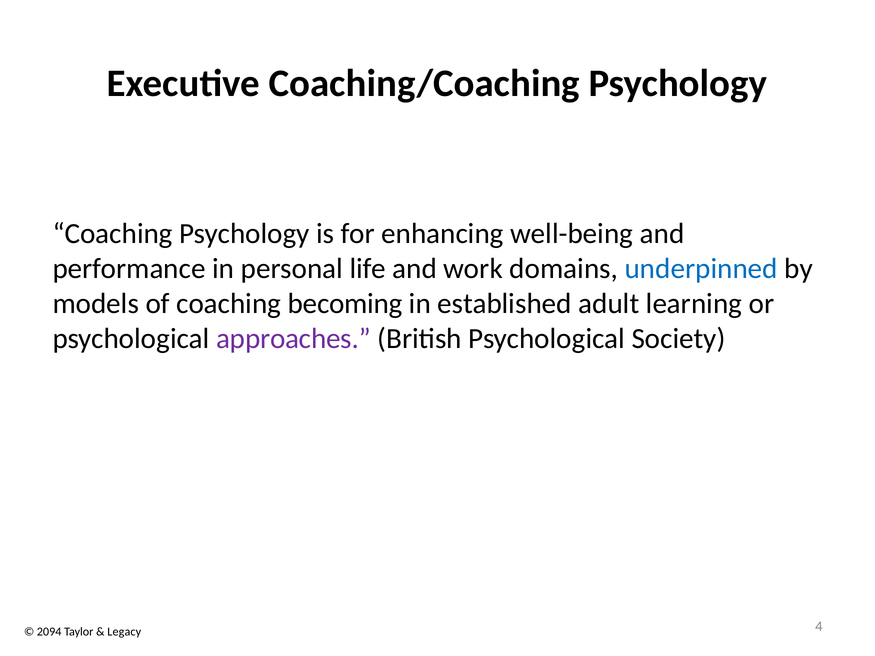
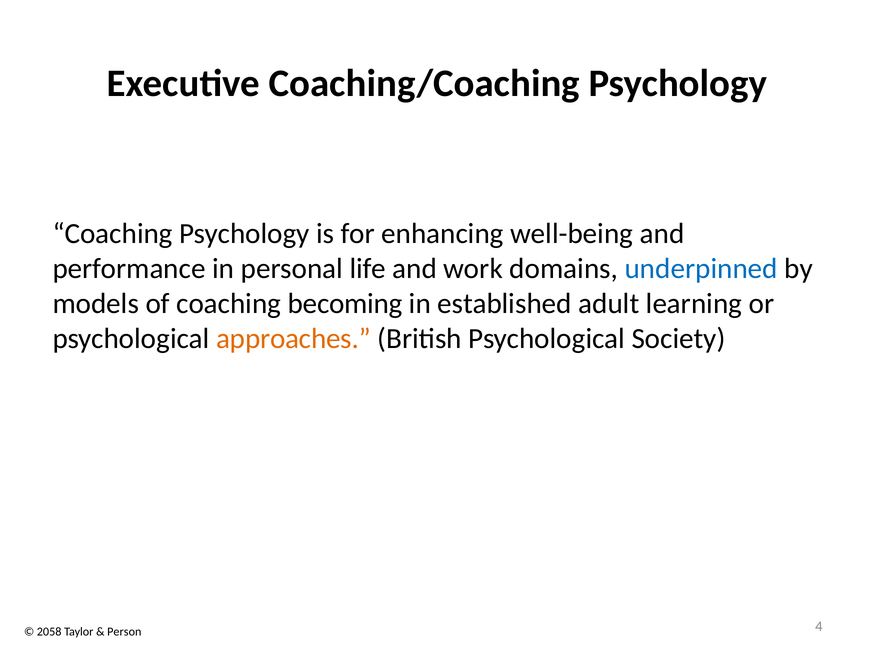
approaches colour: purple -> orange
2094: 2094 -> 2058
Legacy: Legacy -> Person
